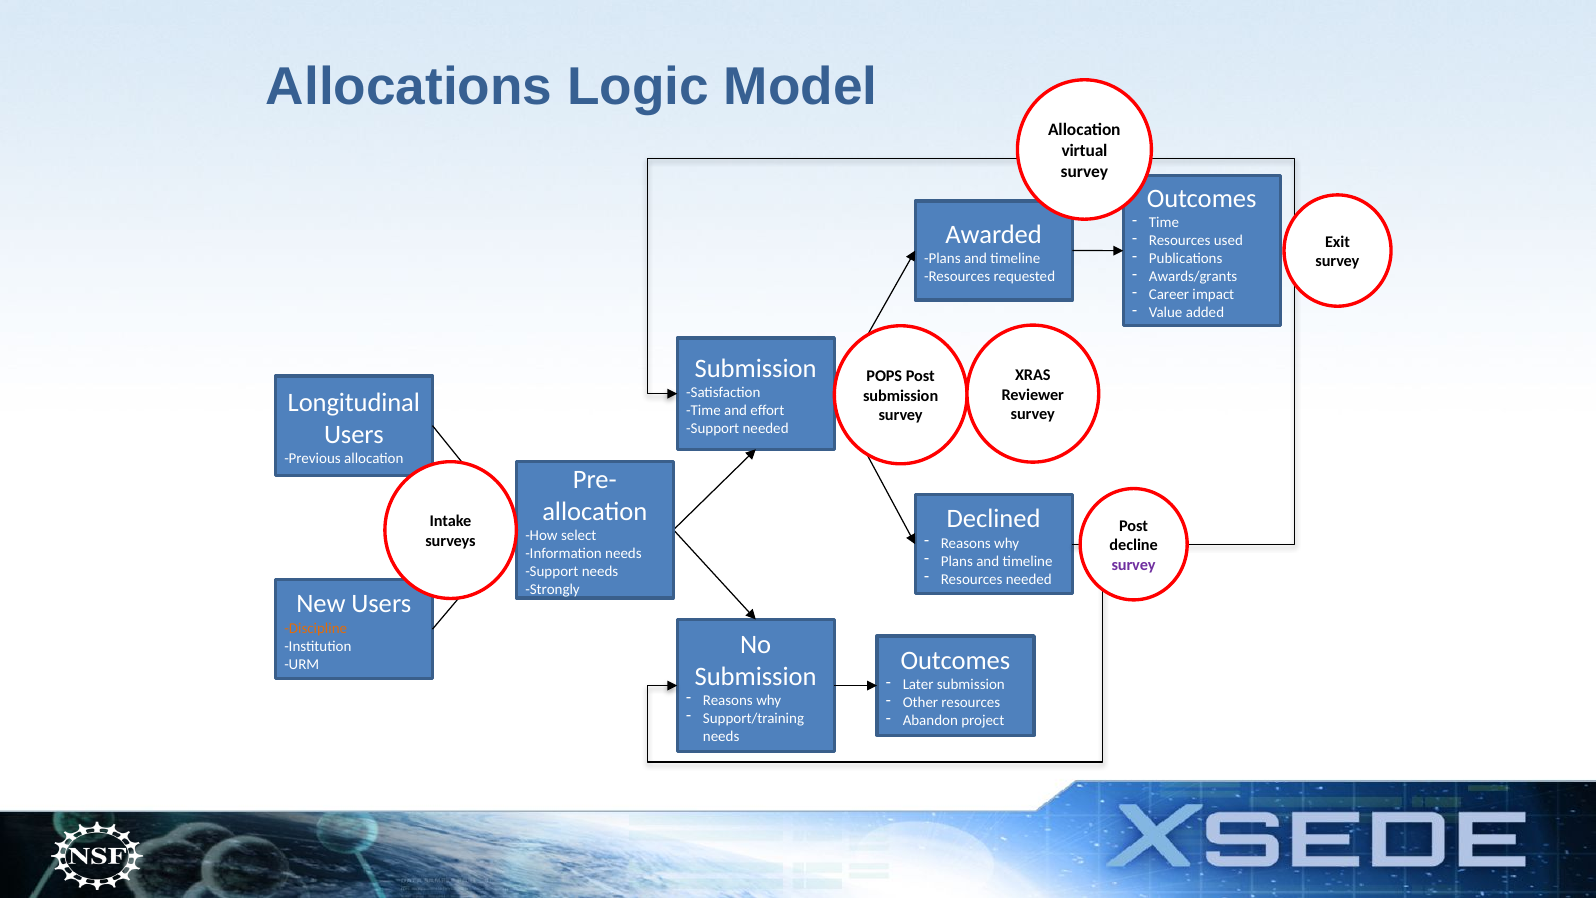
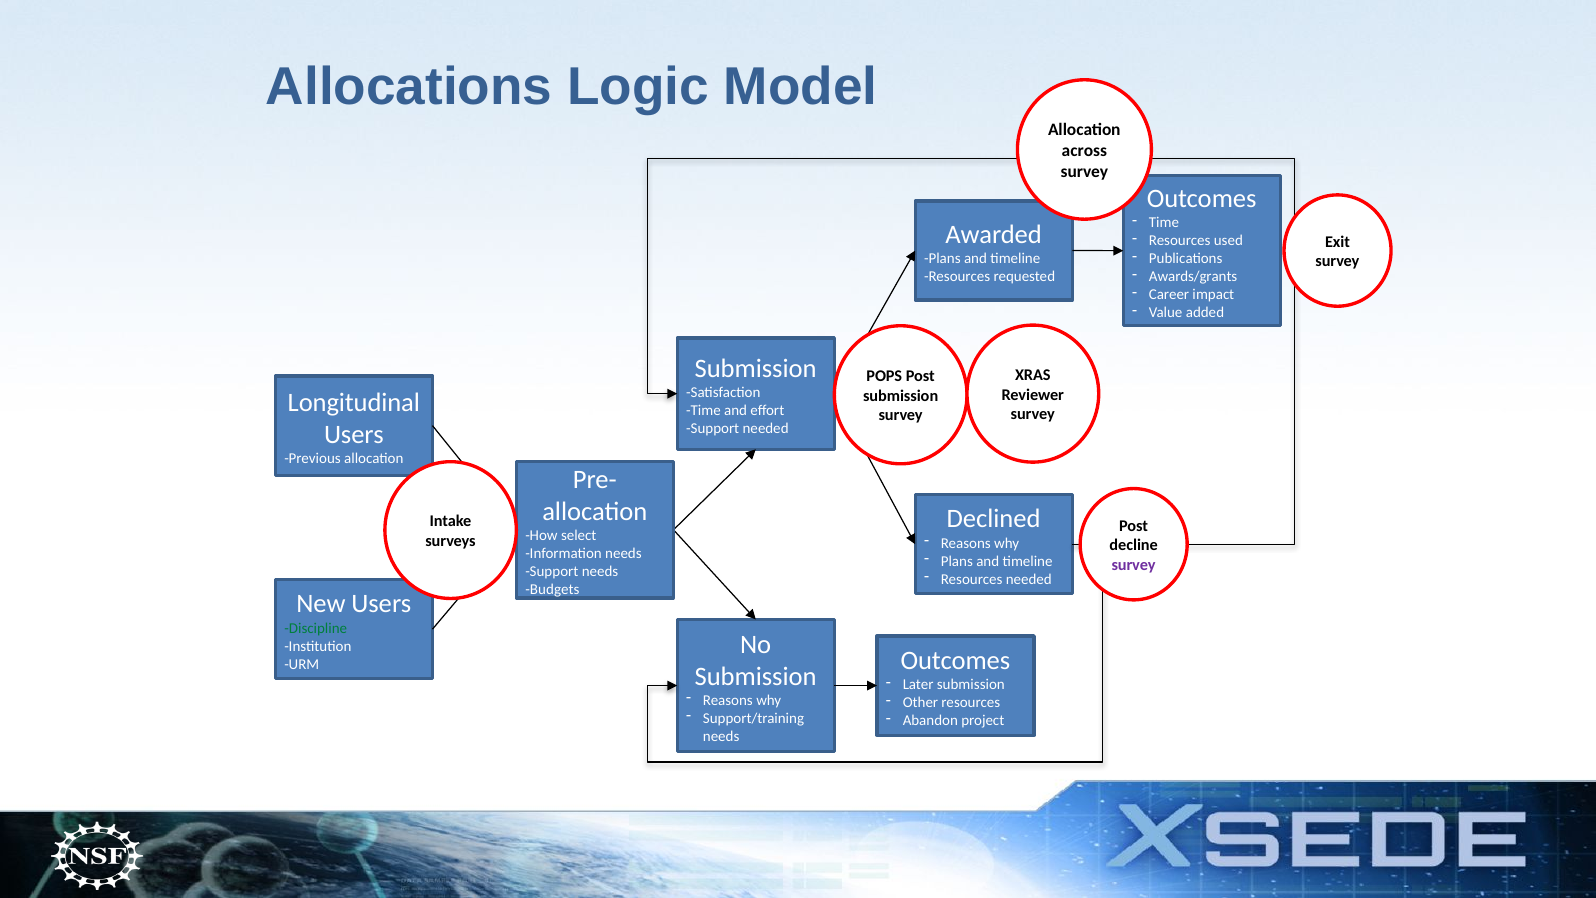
virtual: virtual -> across
Strongly: Strongly -> Budgets
Discipline colour: orange -> green
